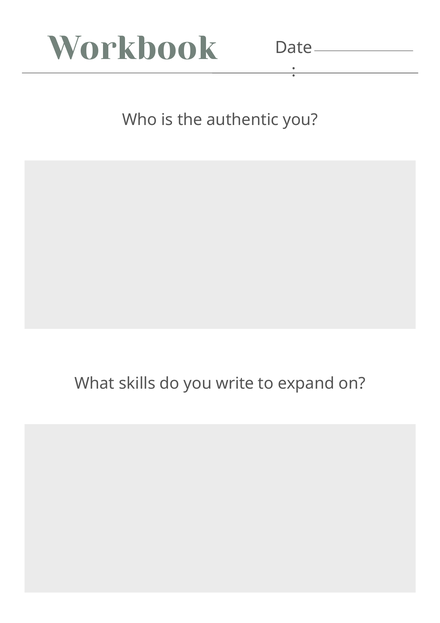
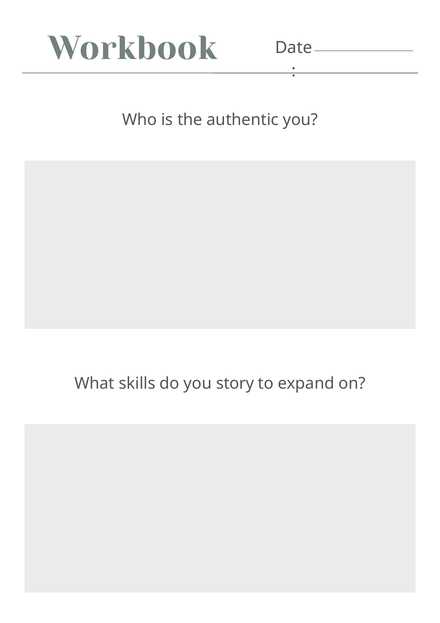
write: write -> story
